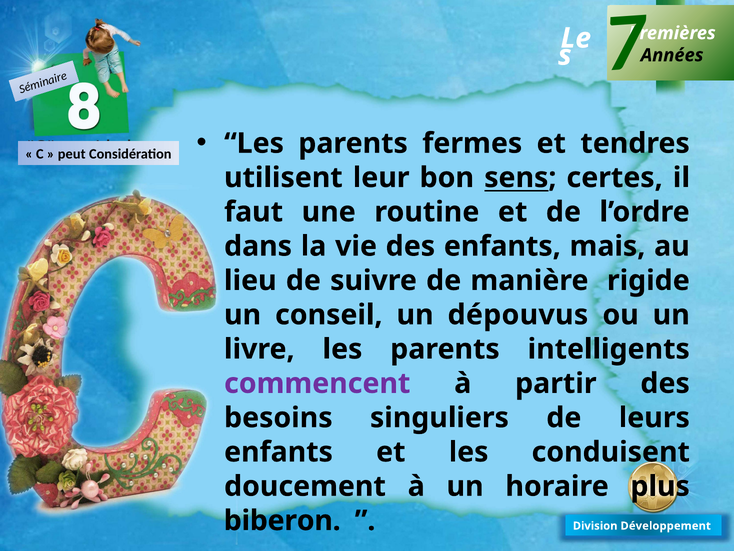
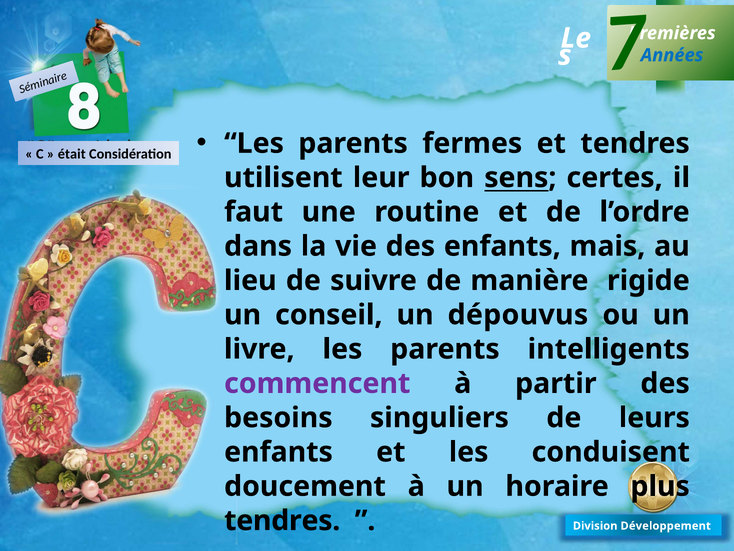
Années colour: black -> blue
peut: peut -> était
biberon at (282, 520): biberon -> tendres
